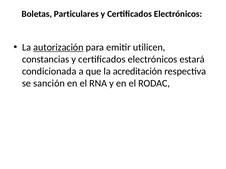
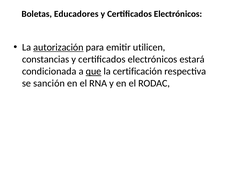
Particulares: Particulares -> Educadores
que underline: none -> present
acreditación: acreditación -> certificación
